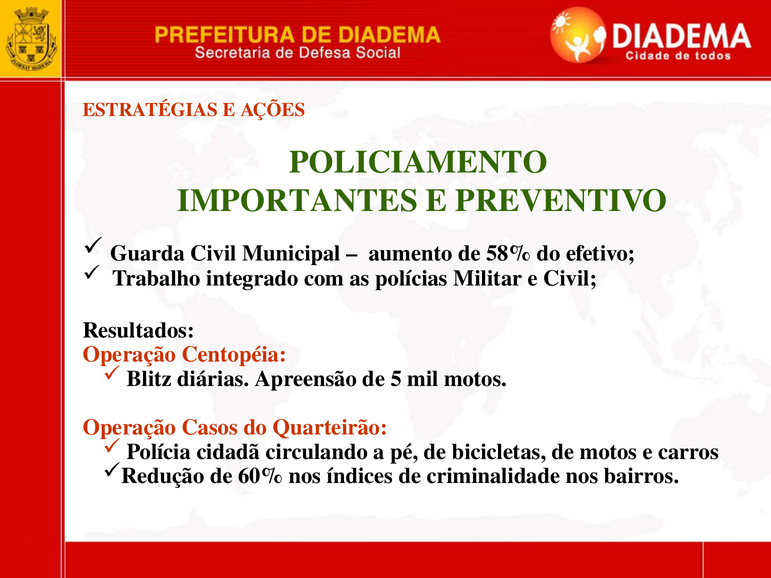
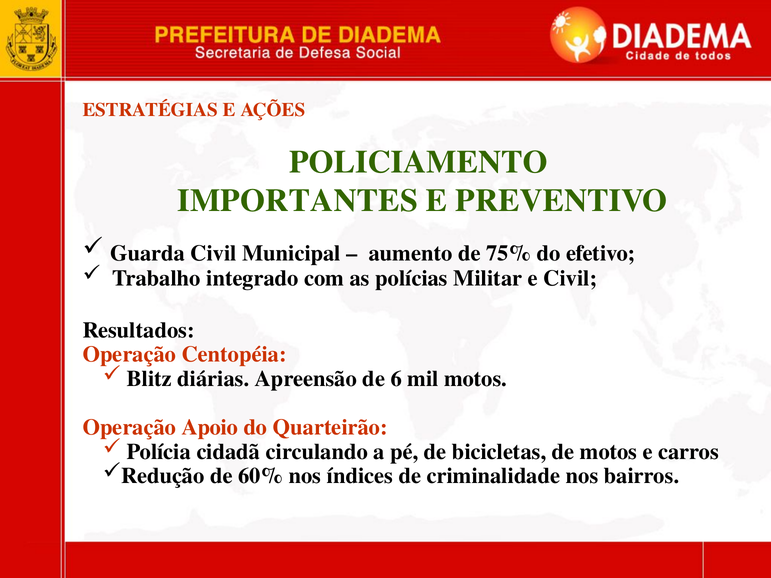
58%: 58% -> 75%
5: 5 -> 6
Casos: Casos -> Apoio
